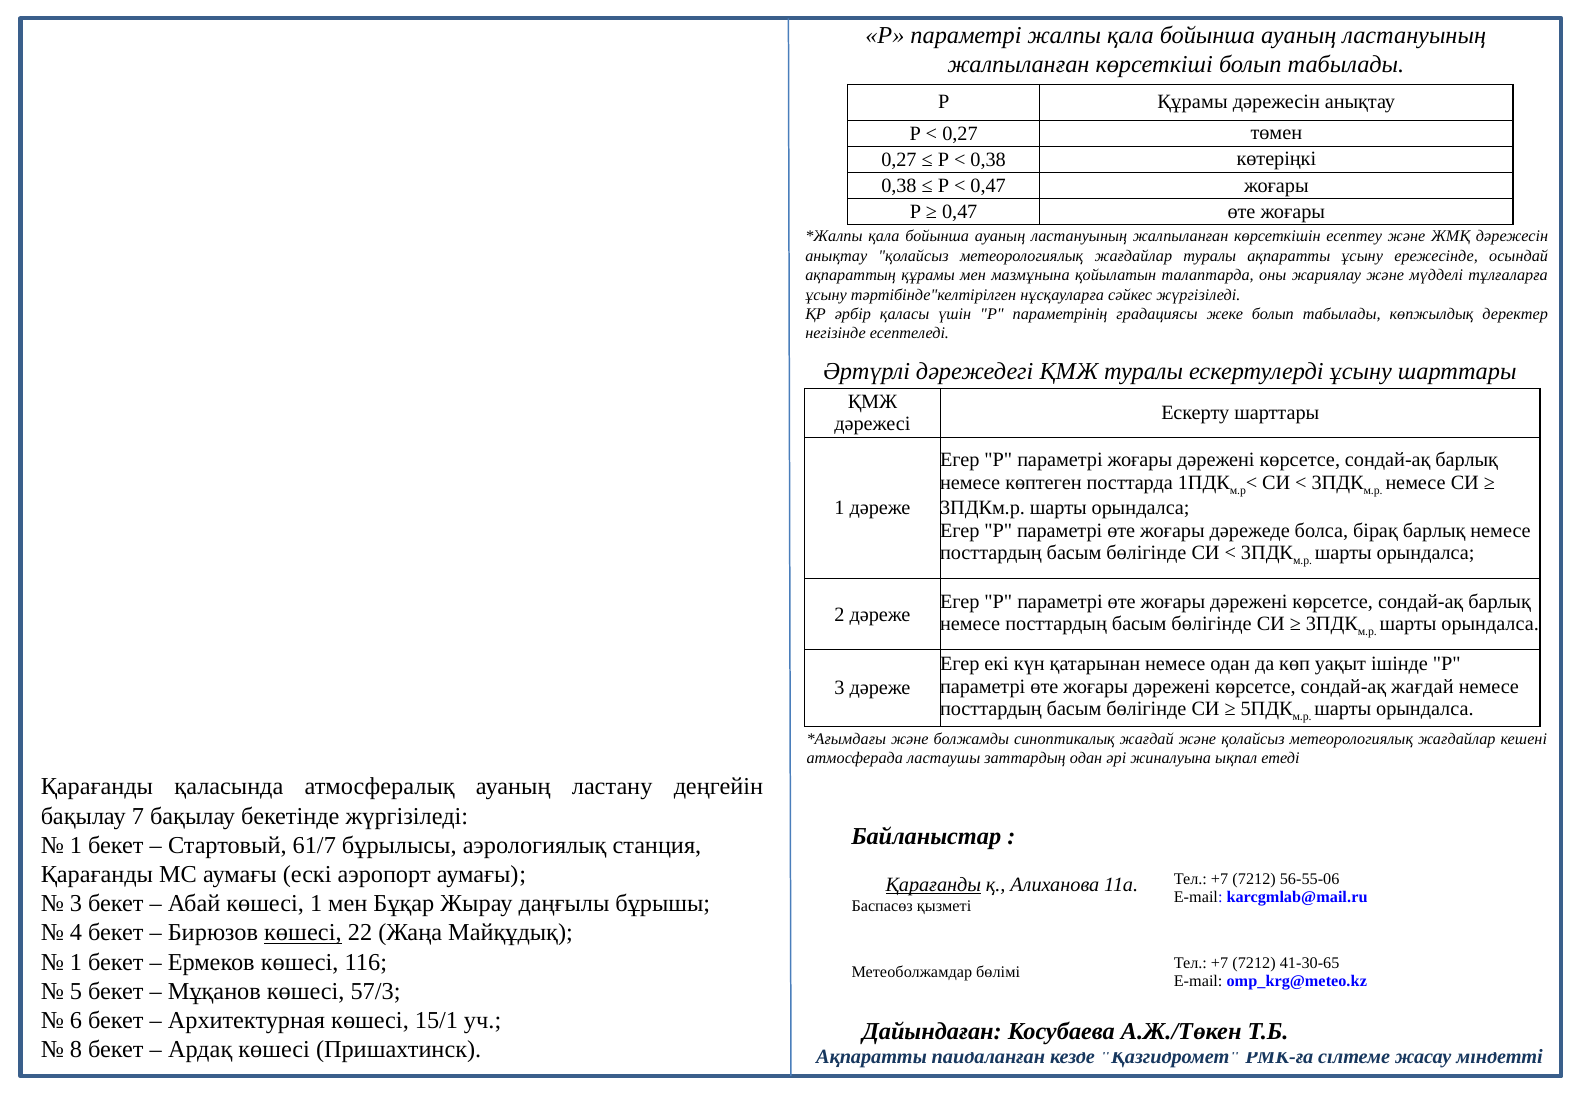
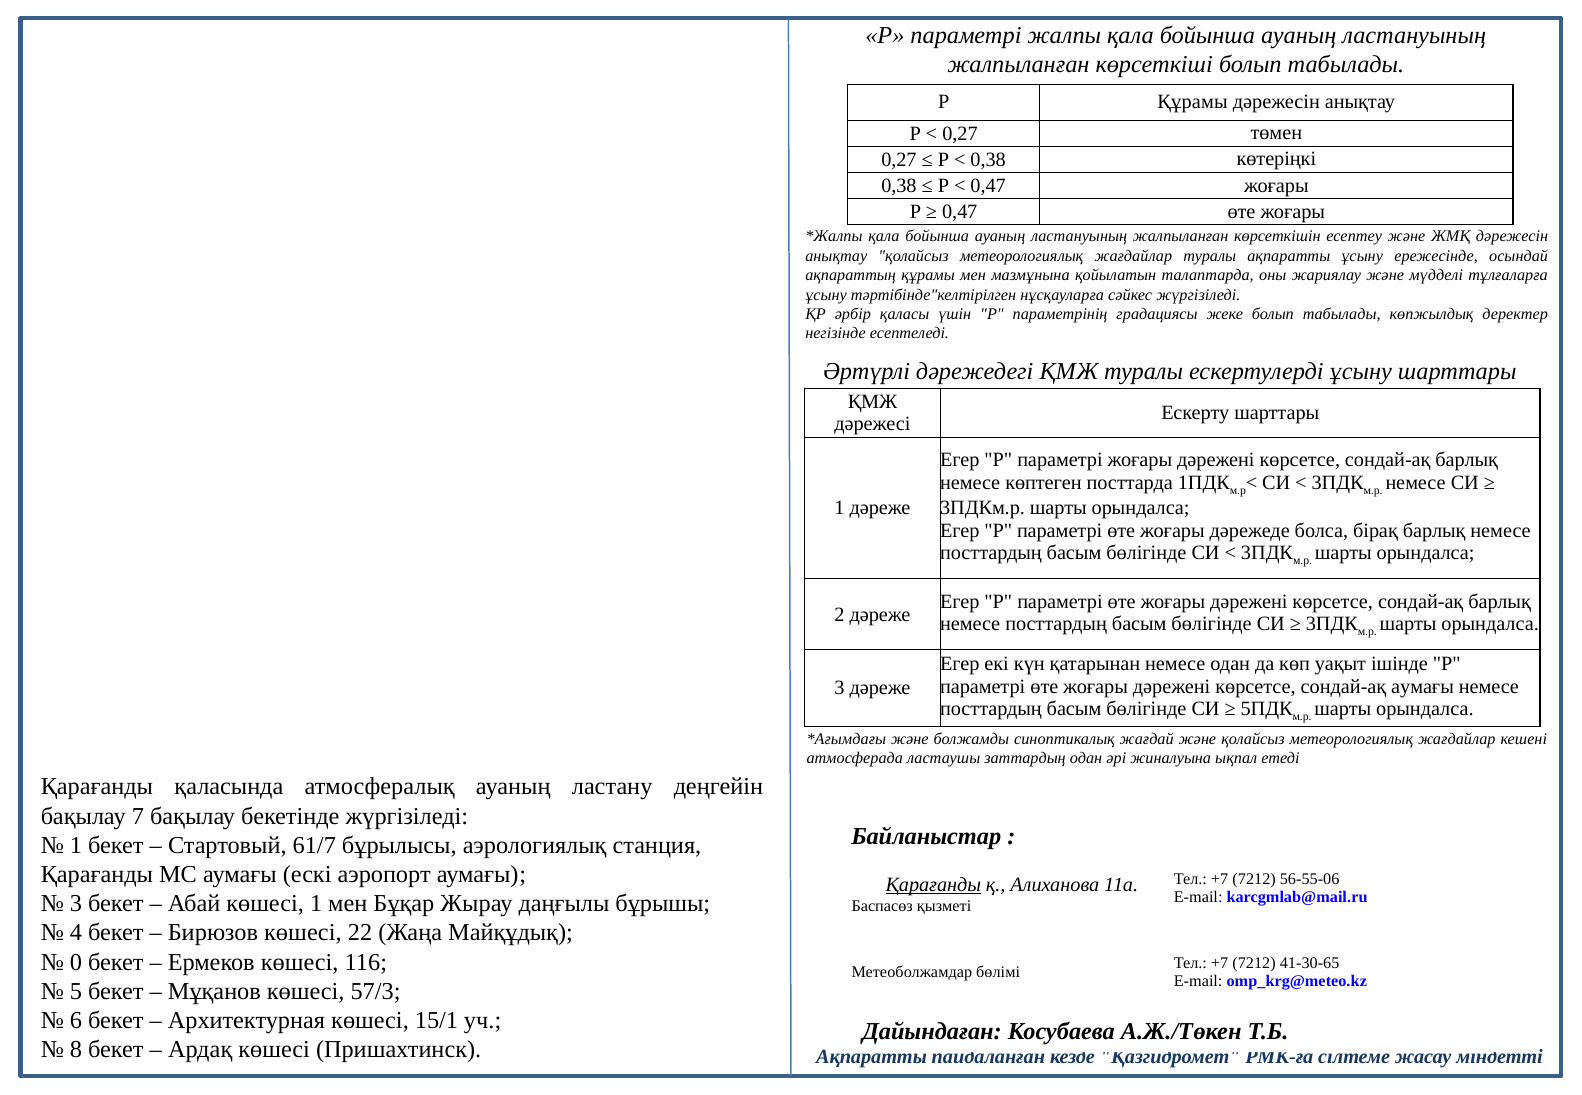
сондай-ақ жағдай: жағдай -> аумағы
көшесі at (303, 933) underline: present -> none
1 at (76, 962): 1 -> 0
